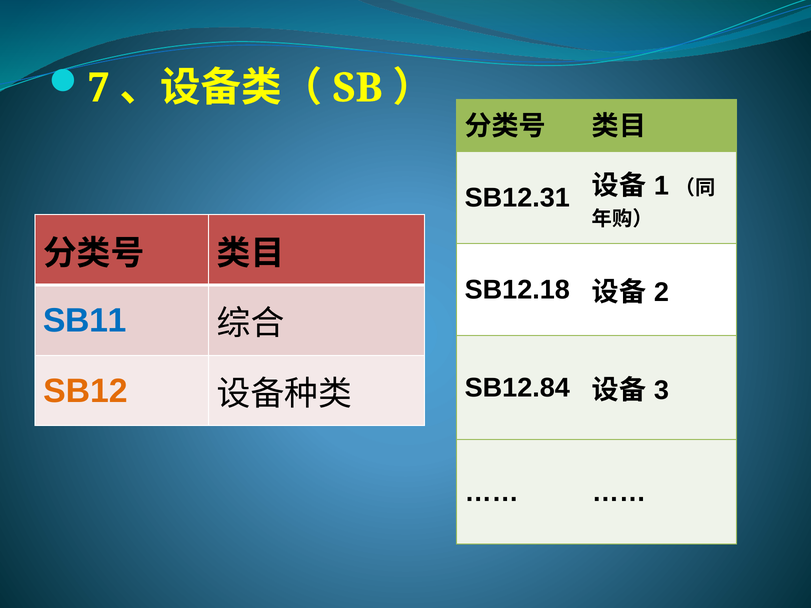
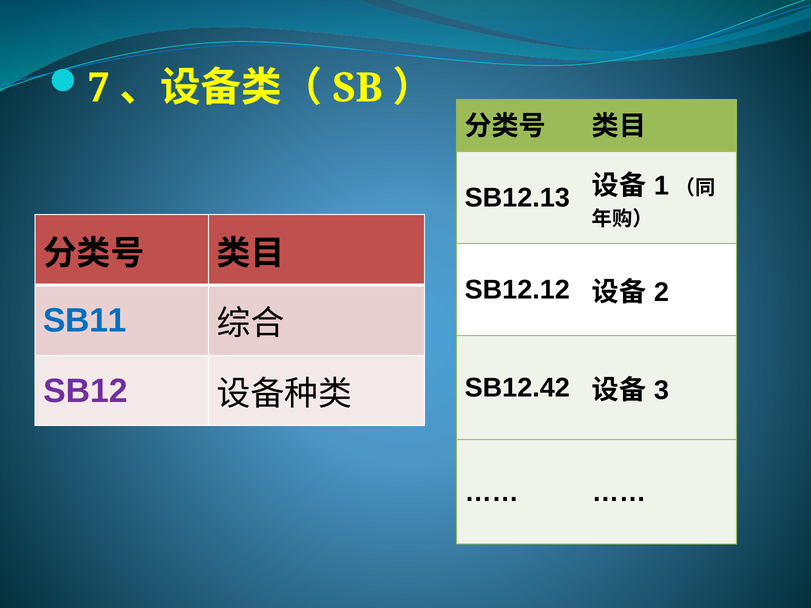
SB12.31: SB12.31 -> SB12.13
SB12.18: SB12.18 -> SB12.12
SB12 colour: orange -> purple
SB12.84: SB12.84 -> SB12.42
